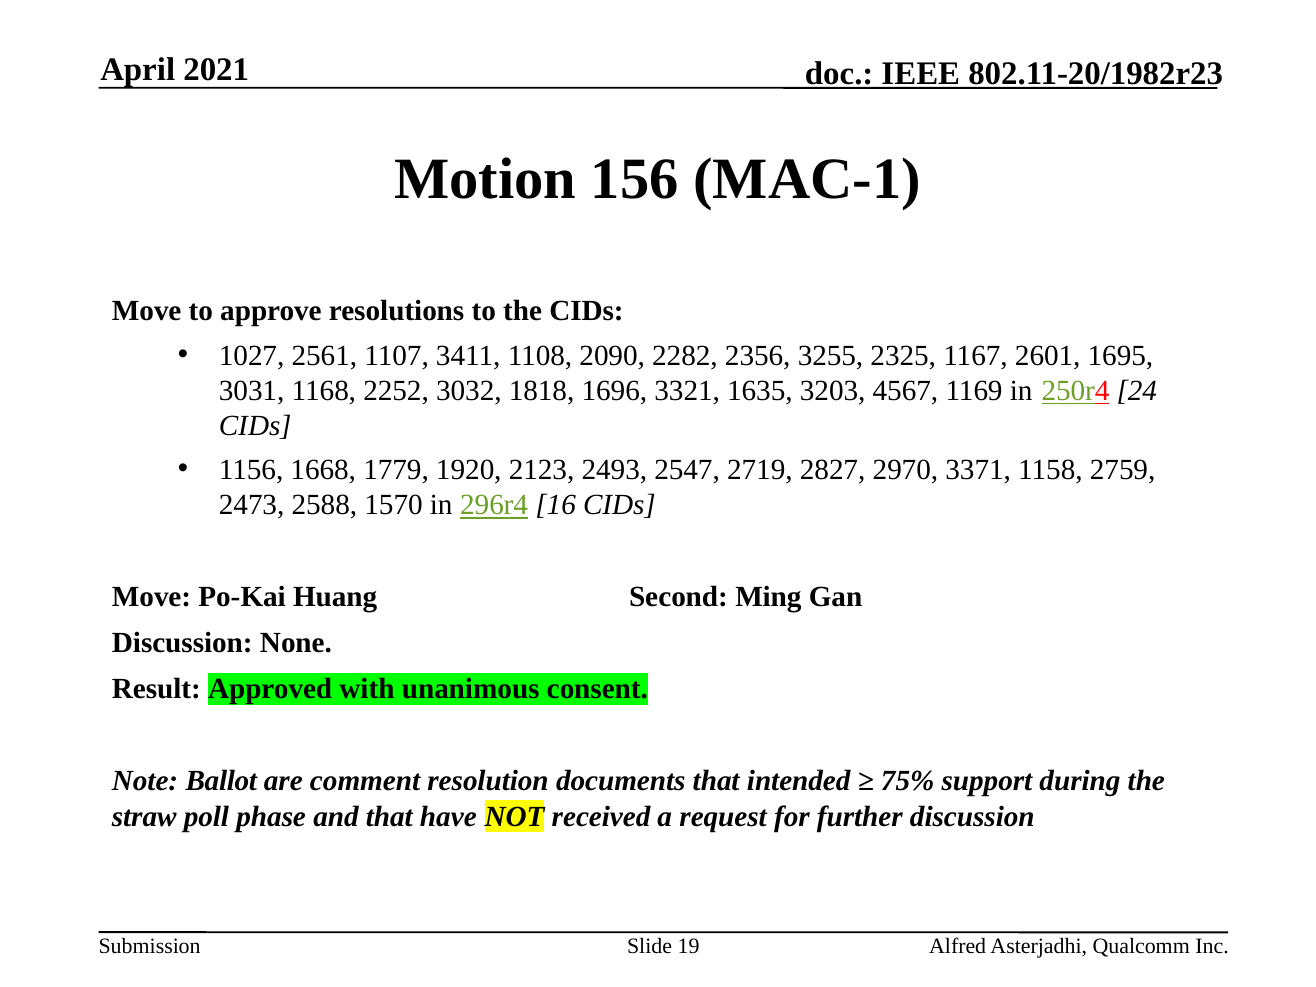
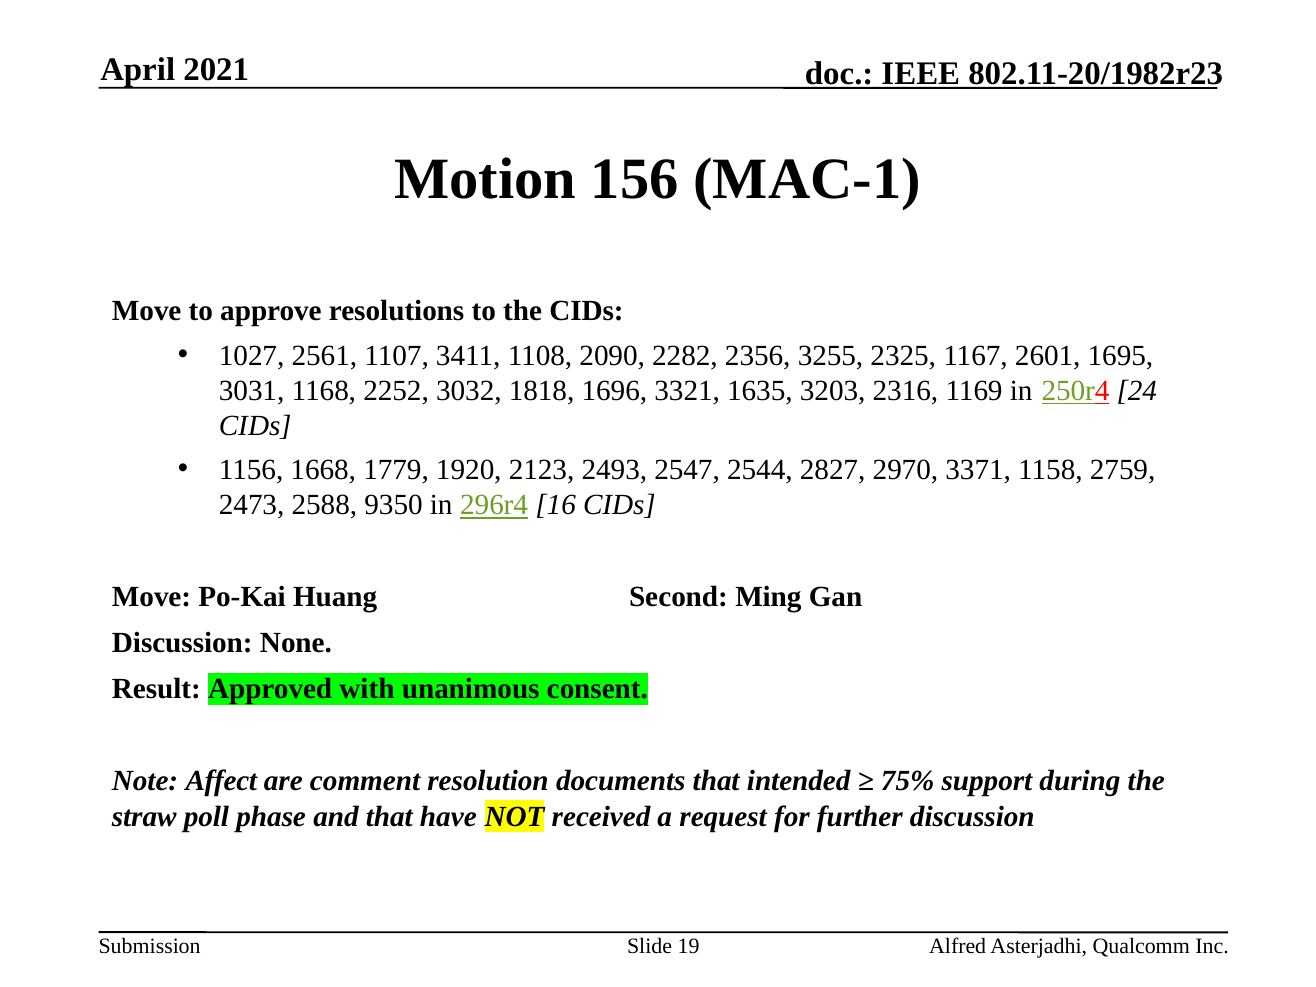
4567: 4567 -> 2316
2719: 2719 -> 2544
1570: 1570 -> 9350
Ballot: Ballot -> Affect
